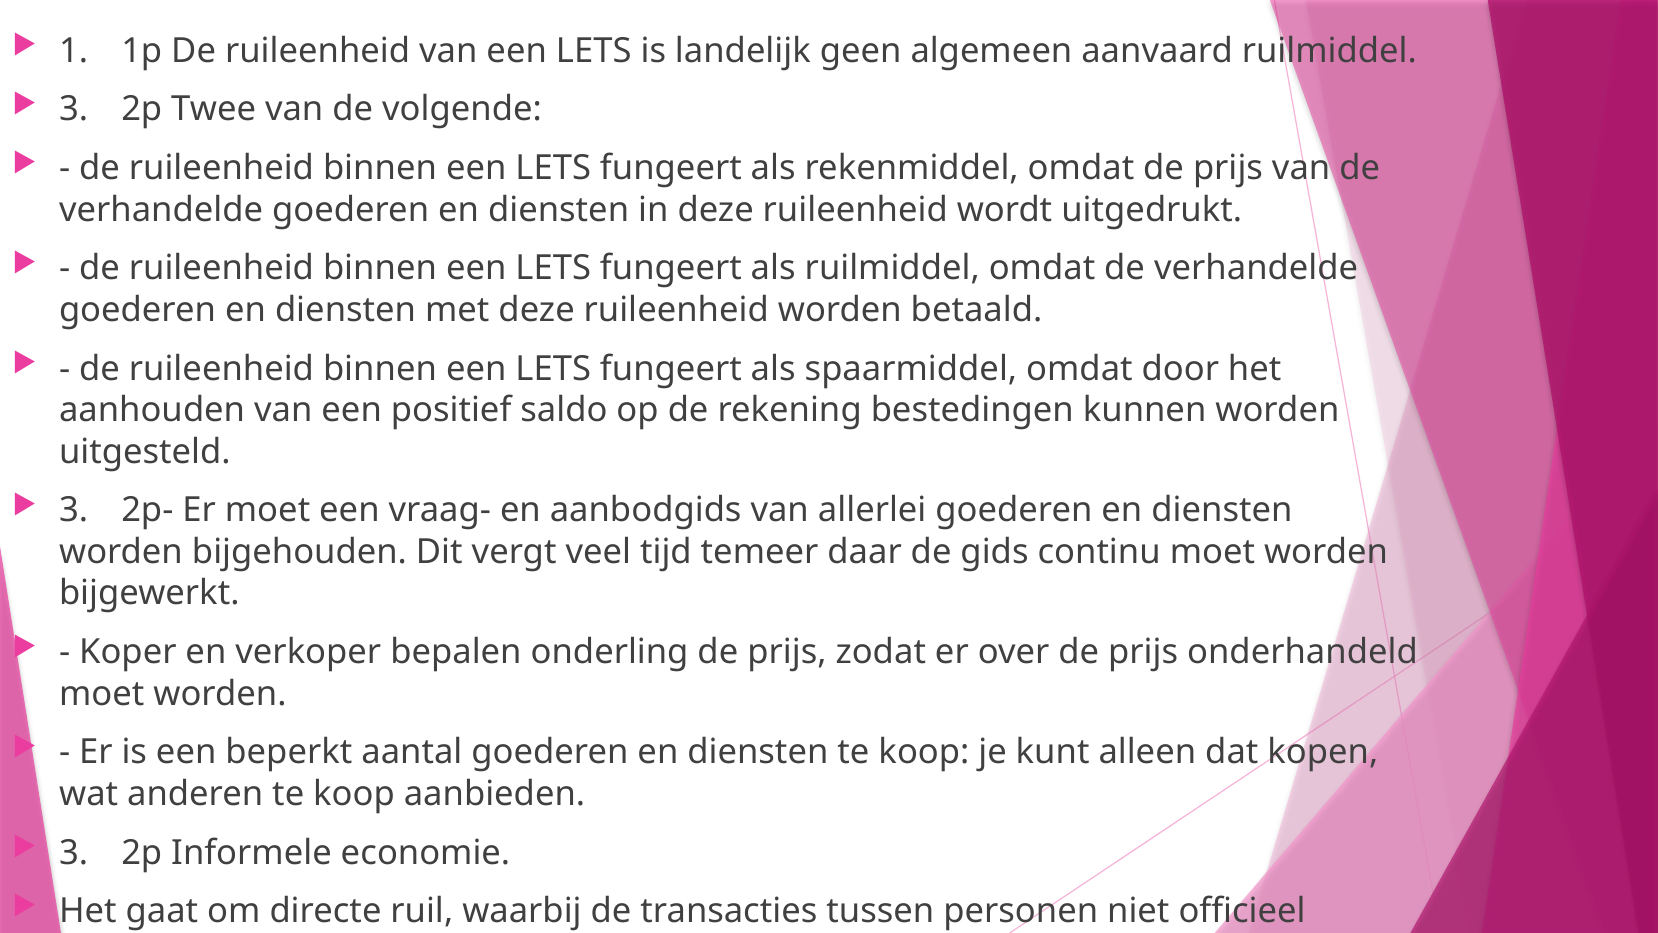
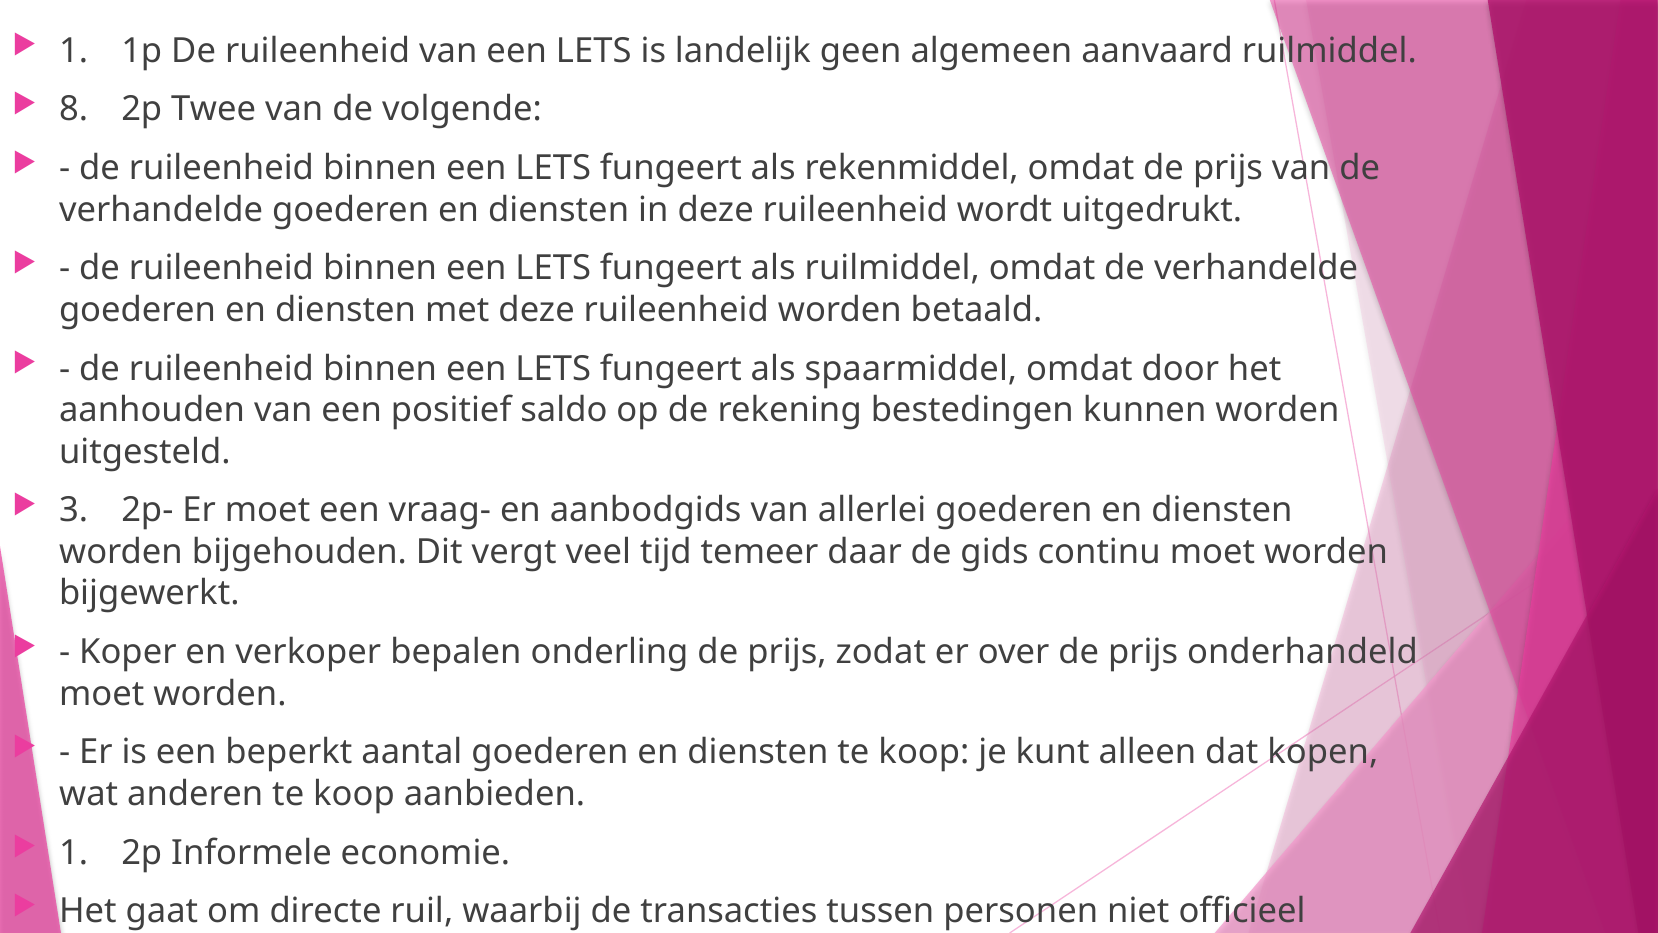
3 at (74, 109): 3 -> 8
3 at (74, 852): 3 -> 1
